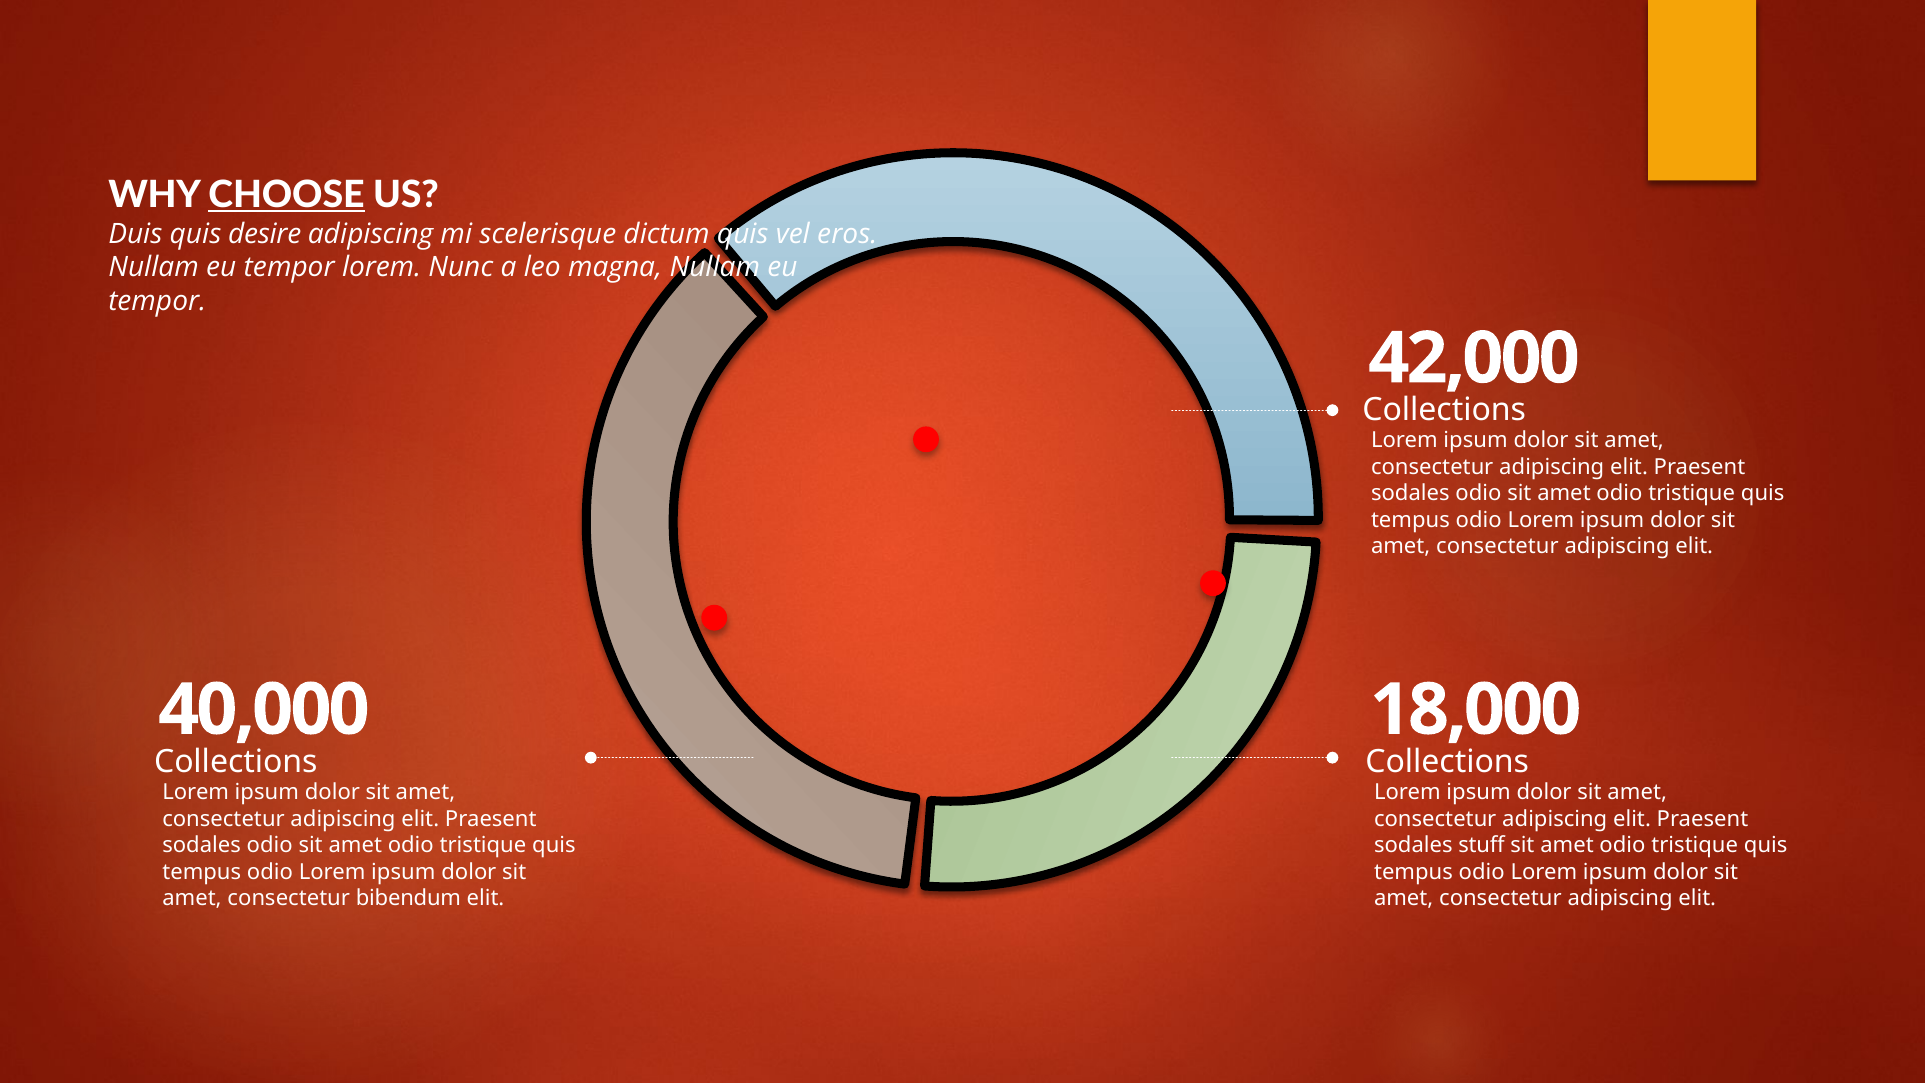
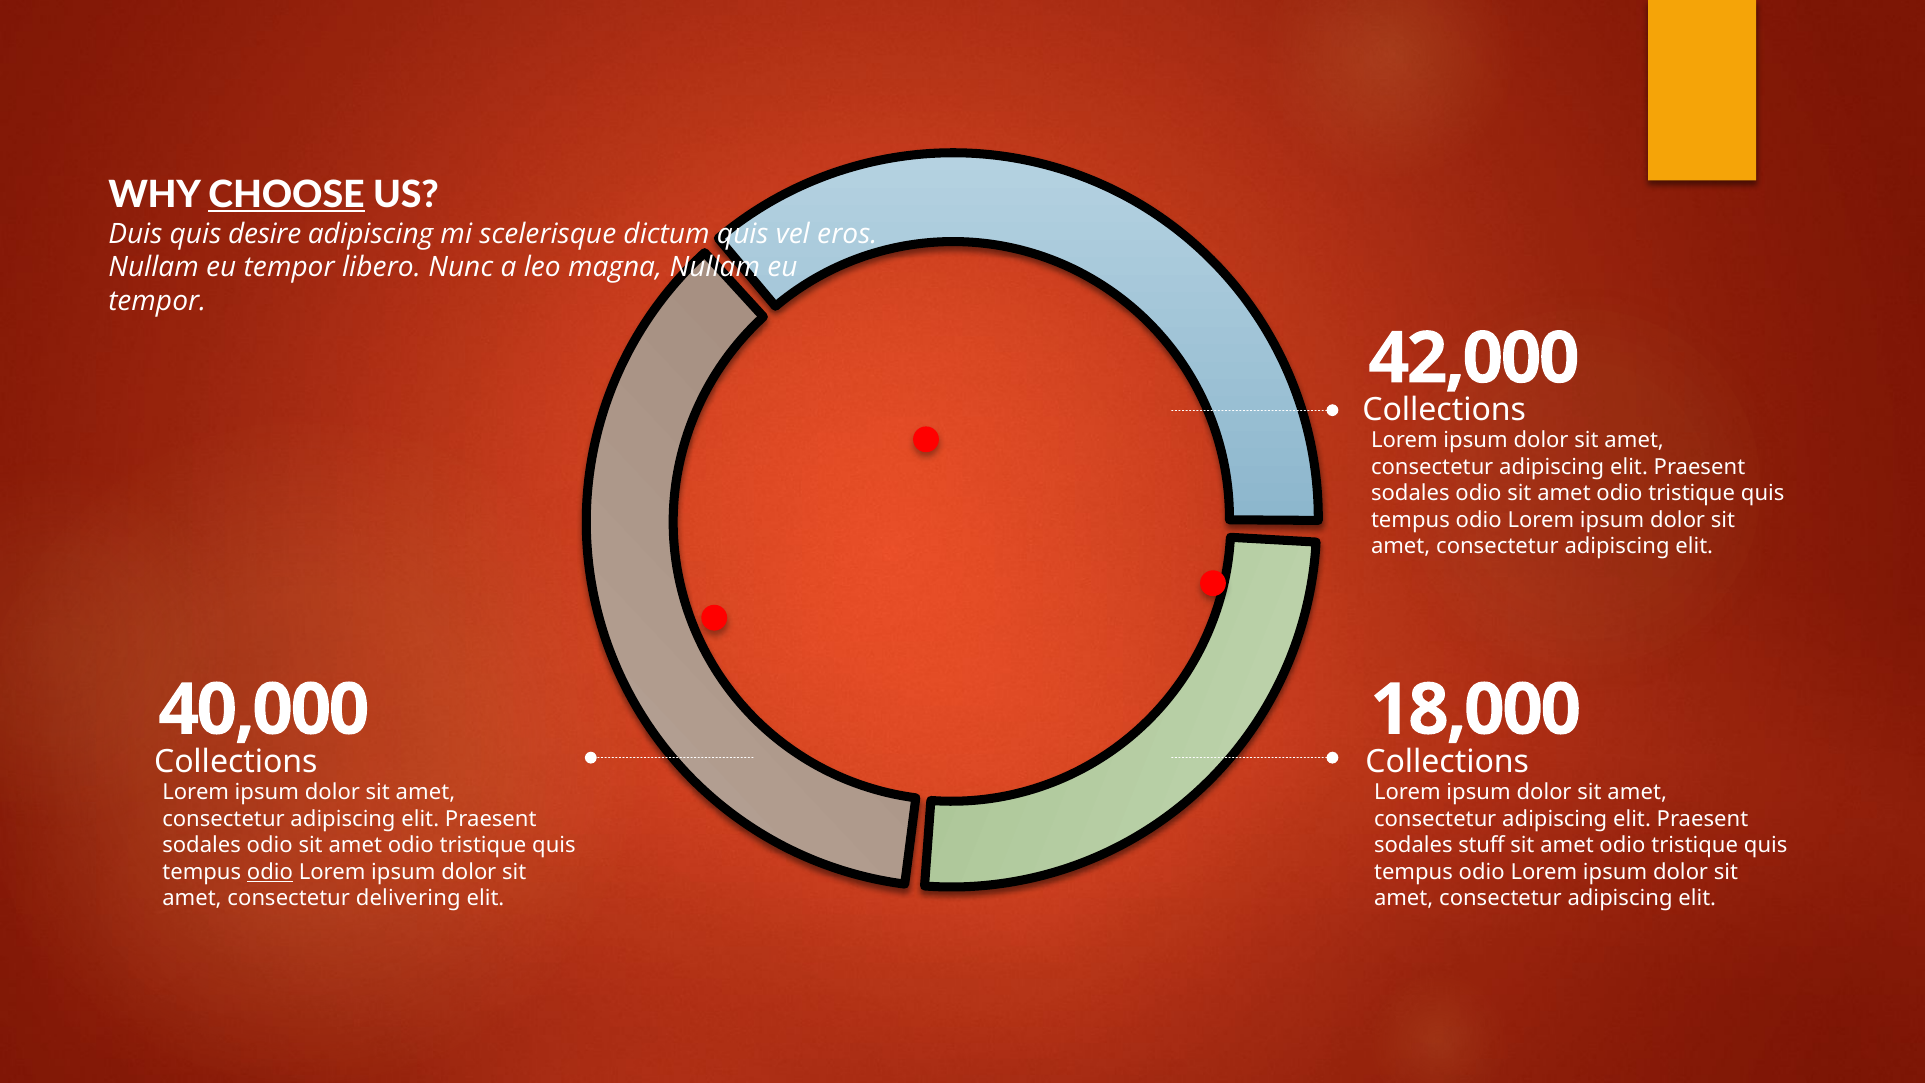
tempor lorem: lorem -> libero
odio at (270, 872) underline: none -> present
bibendum: bibendum -> delivering
